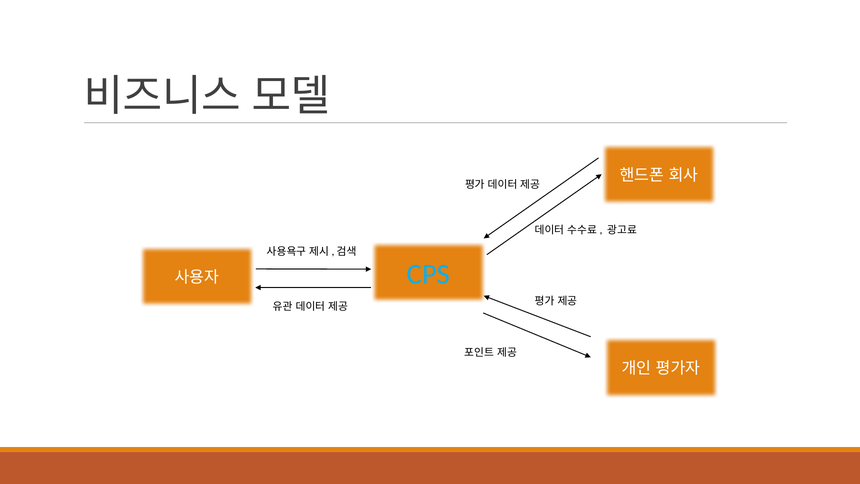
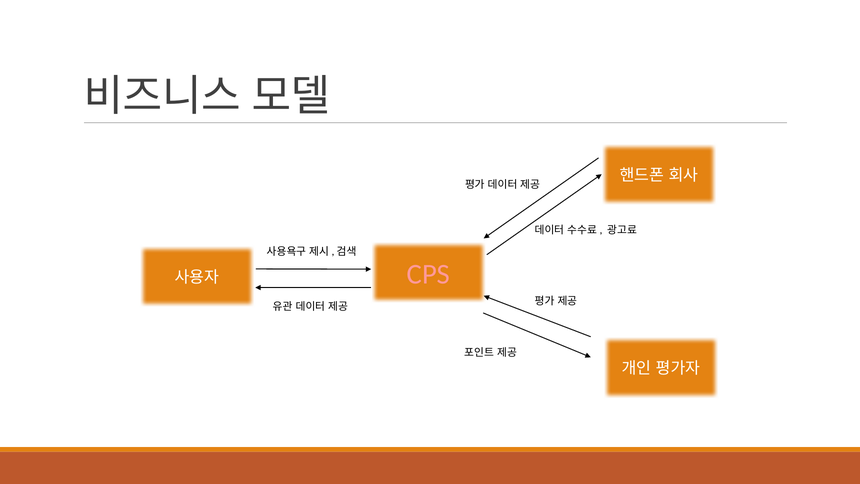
CPS colour: light blue -> pink
